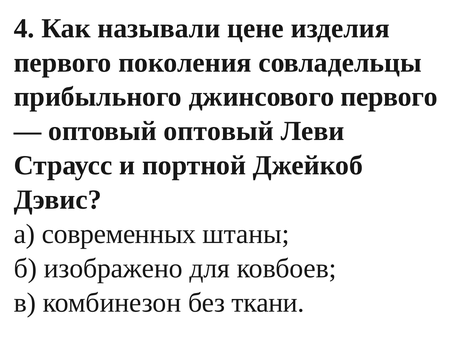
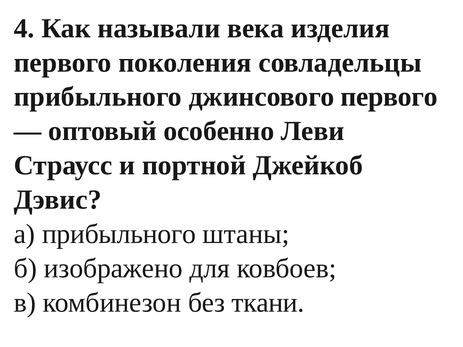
цене: цене -> века
оптовый оптовый: оптовый -> особенно
а современных: современных -> прибыльного
